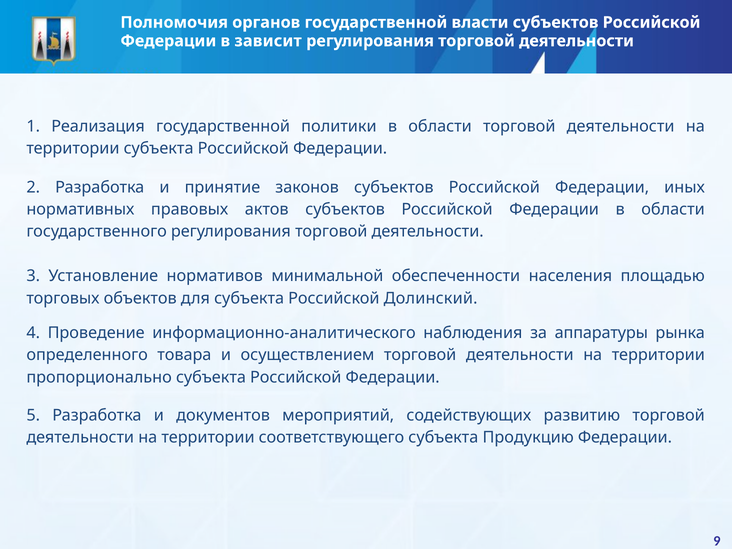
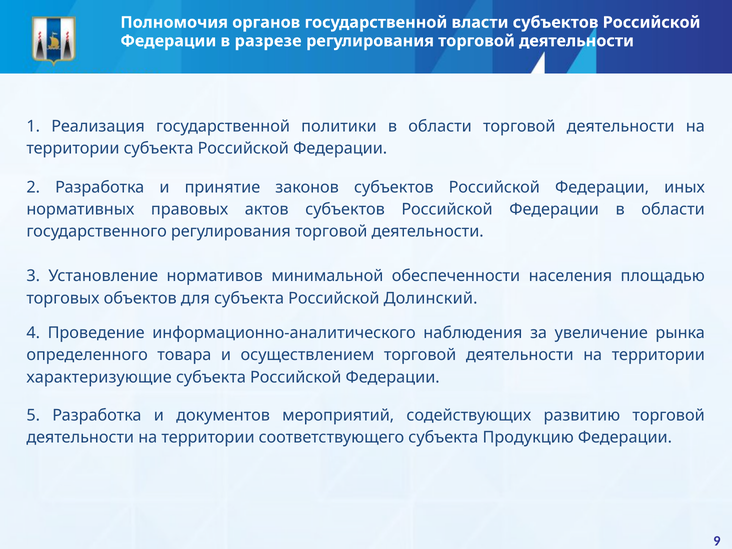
зависит: зависит -> разрезе
аппаратуры: аппаратуры -> увеличение
пропорционально: пропорционально -> характеризующие
